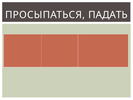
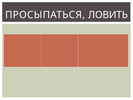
ПАДАТЬ: ПАДАТЬ -> ЛОВИТЬ
